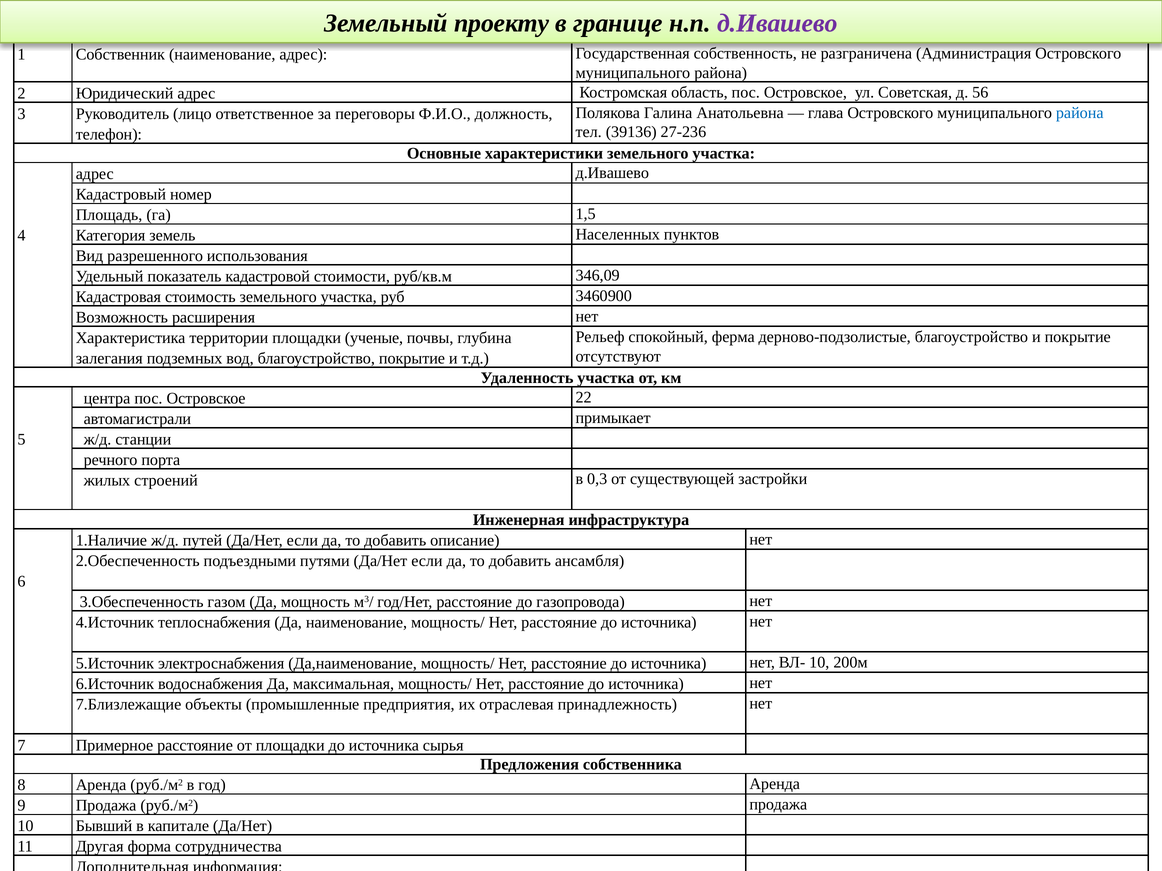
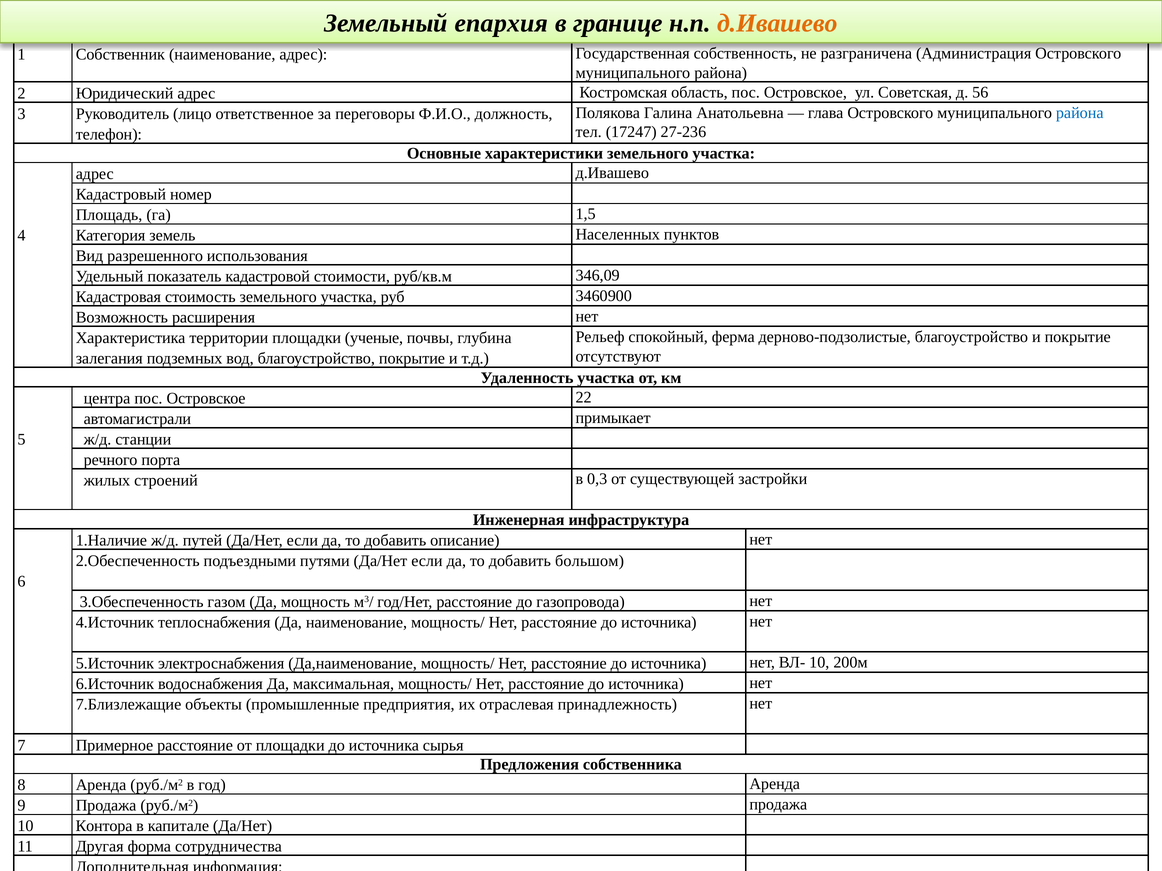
проекту: проекту -> епархия
д.Ивашево at (777, 23) colour: purple -> orange
39136: 39136 -> 17247
ансамбля: ансамбля -> большом
Бывший: Бывший -> Контора
